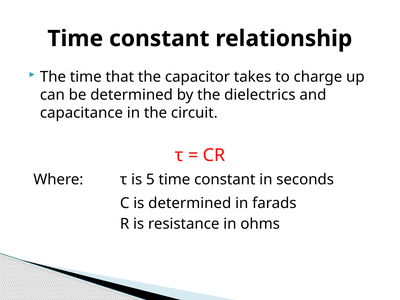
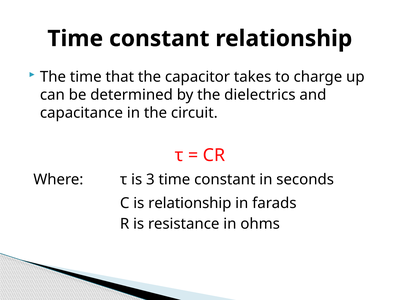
5: 5 -> 3
is determined: determined -> relationship
